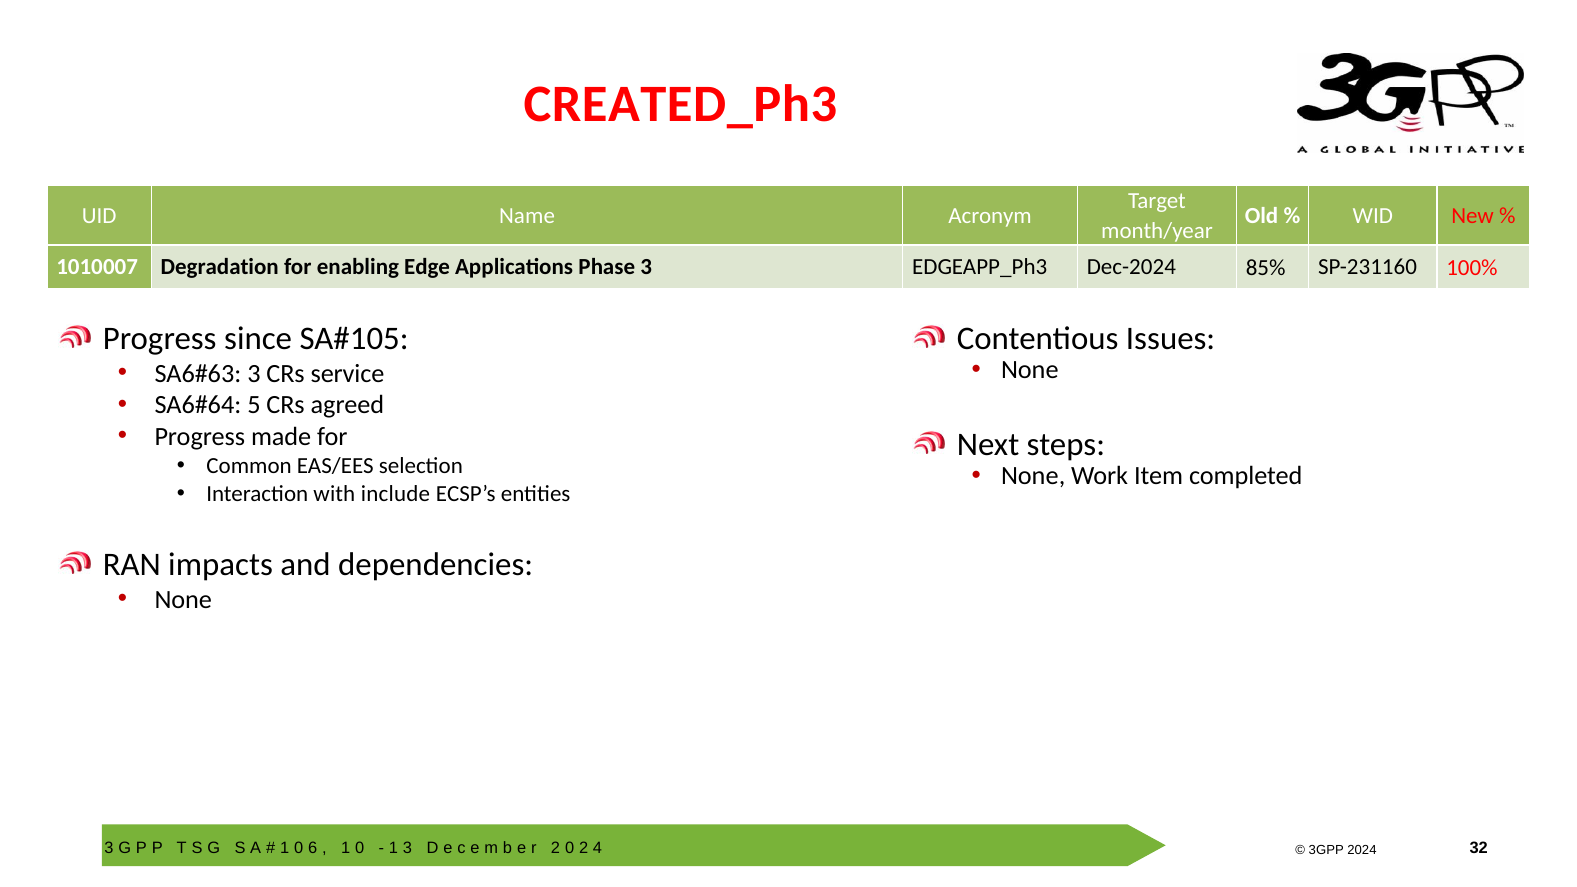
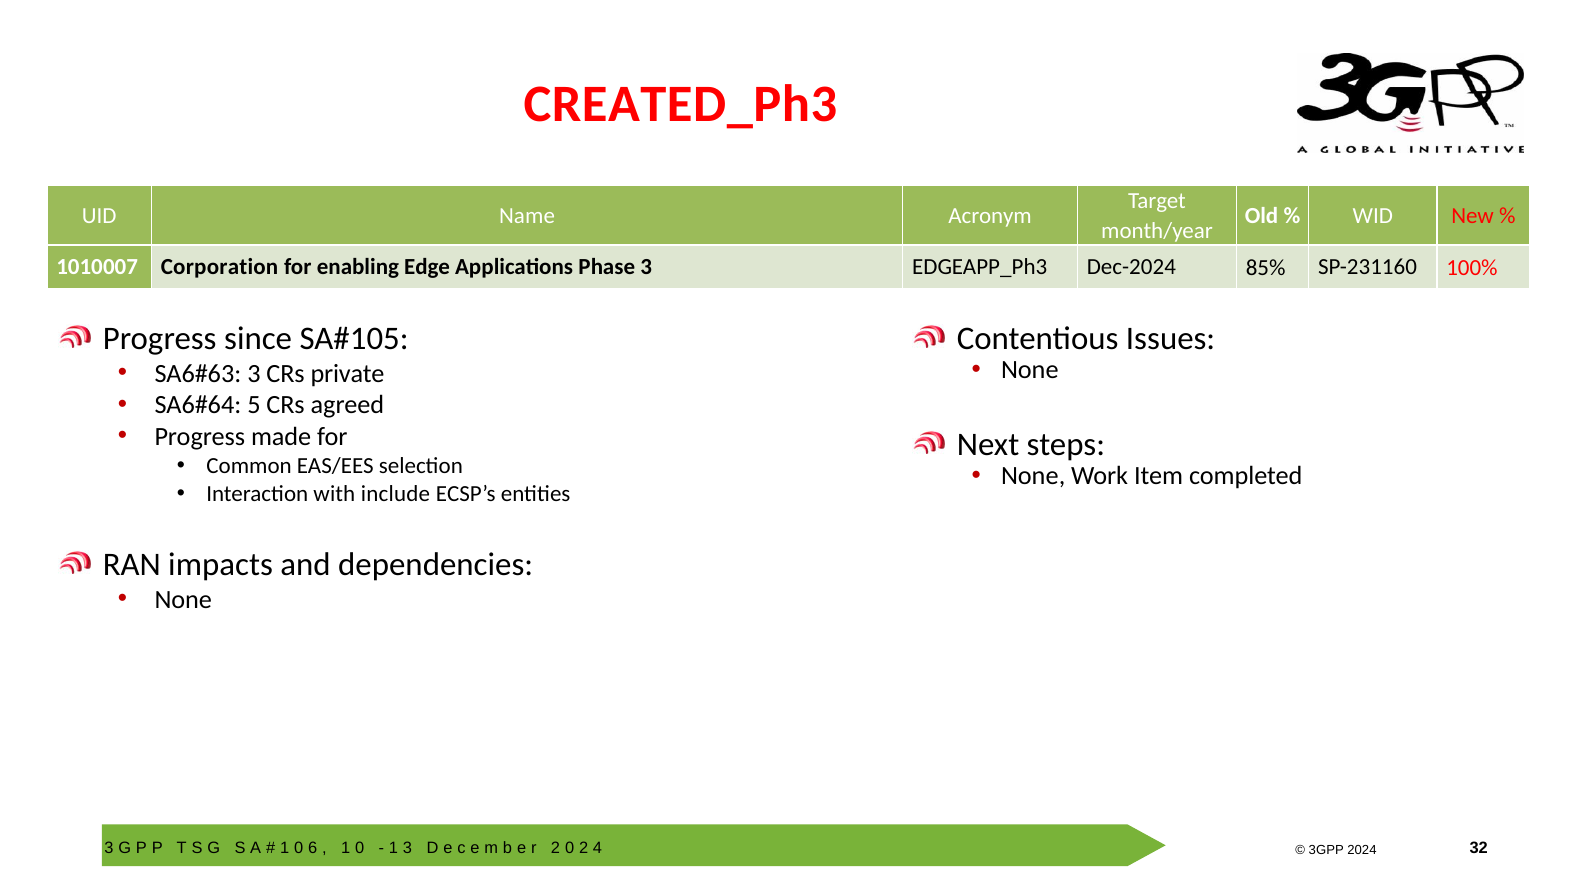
Degradation: Degradation -> Corporation
service: service -> private
